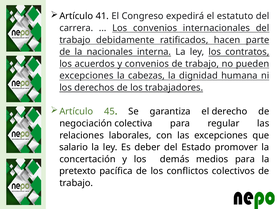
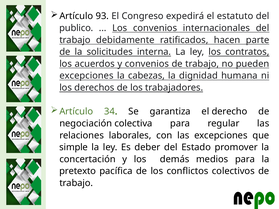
41: 41 -> 93
carrera: carrera -> publico
nacionales: nacionales -> solicitudes
45: 45 -> 34
salario: salario -> simple
